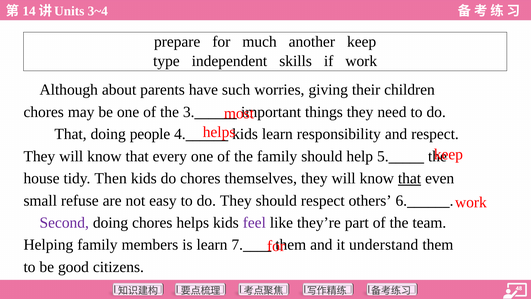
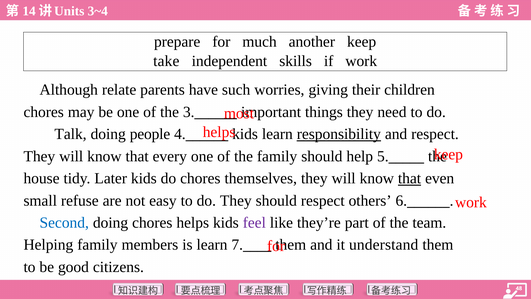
type: type -> take
about: about -> relate
That at (71, 134): That -> Talk
responsibility underline: none -> present
Then: Then -> Later
Second colour: purple -> blue
